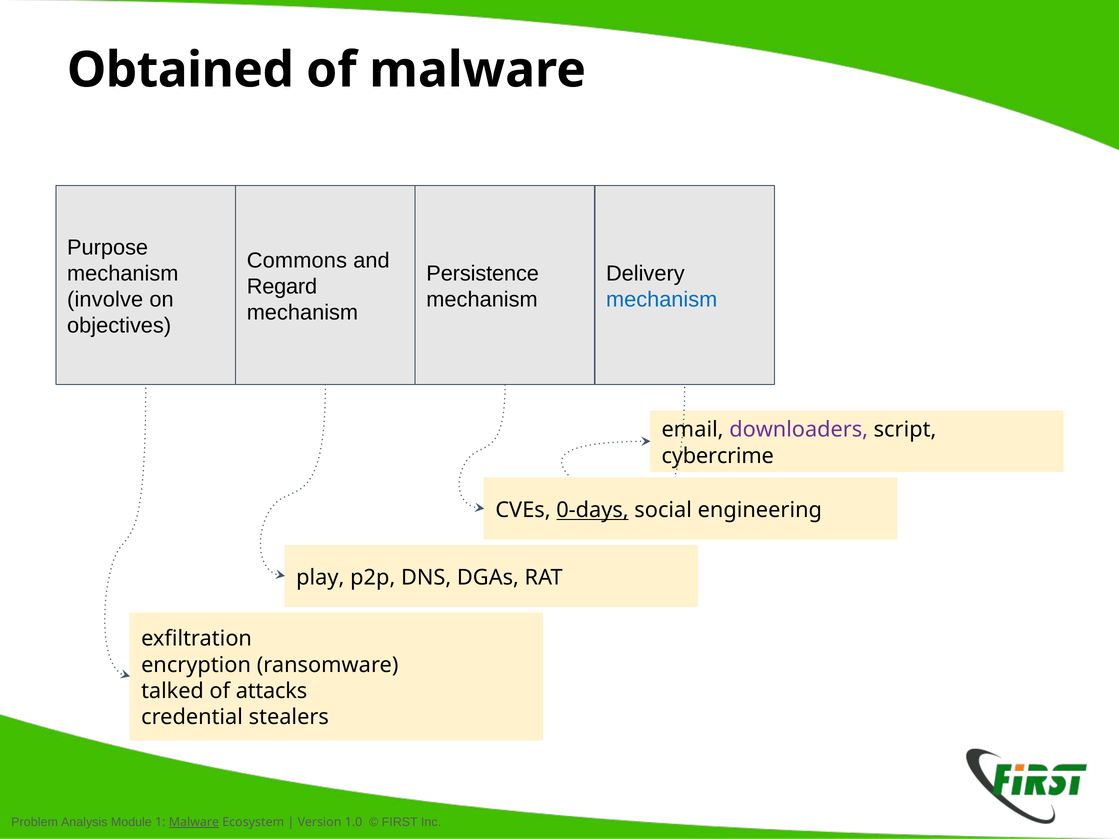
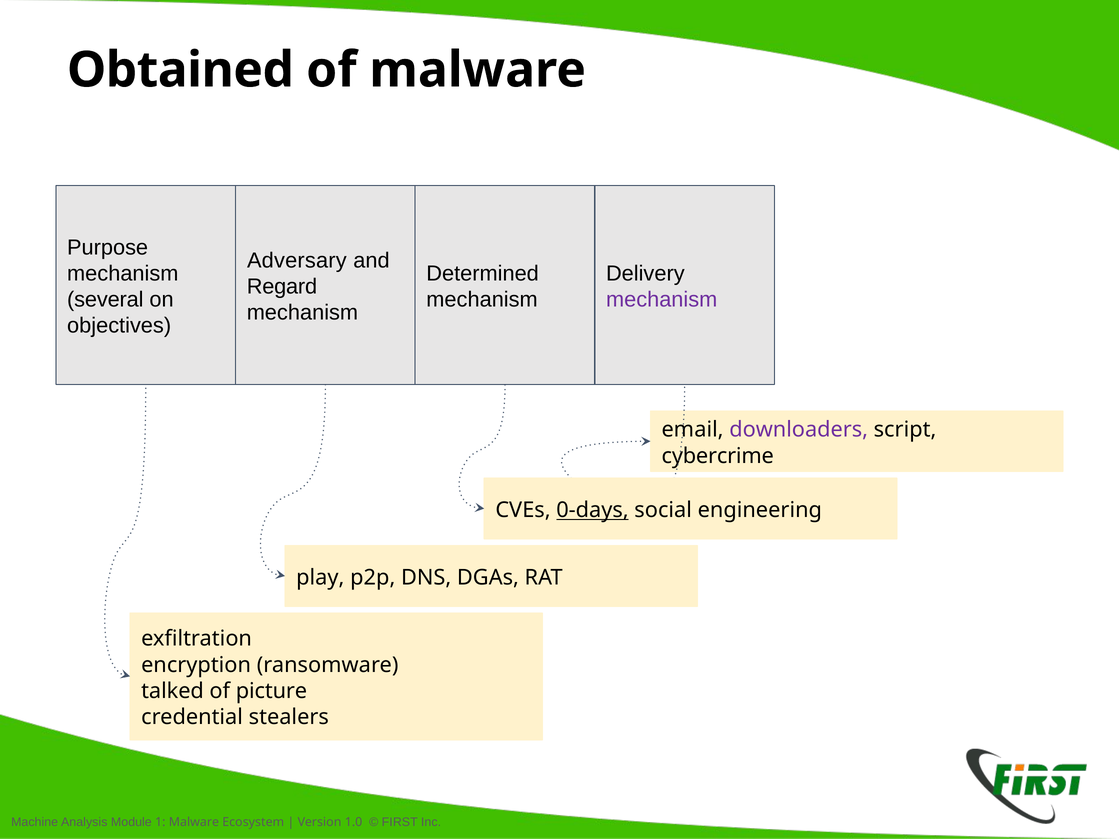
Commons: Commons -> Adversary
Persistence: Persistence -> Determined
involve: involve -> several
mechanism at (662, 300) colour: blue -> purple
attacks: attacks -> picture
Problem: Problem -> Machine
Malware at (194, 823) underline: present -> none
